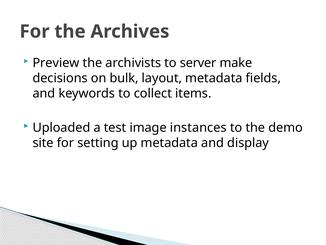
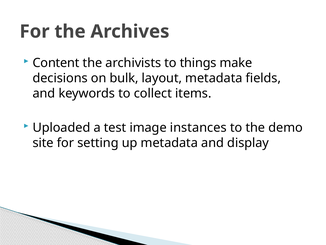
Preview: Preview -> Content
server: server -> things
